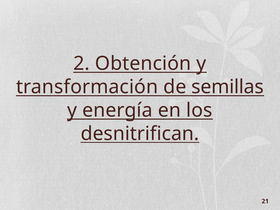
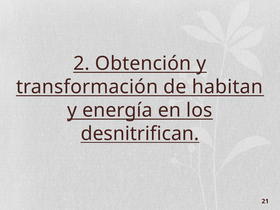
semillas: semillas -> habitan
